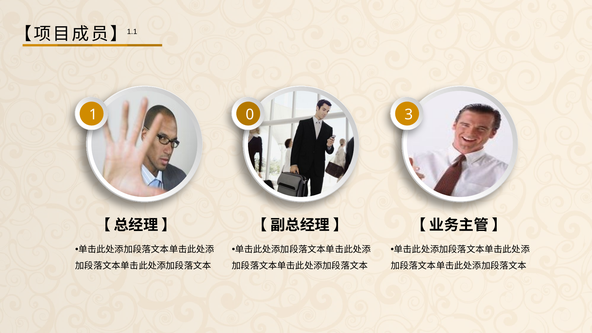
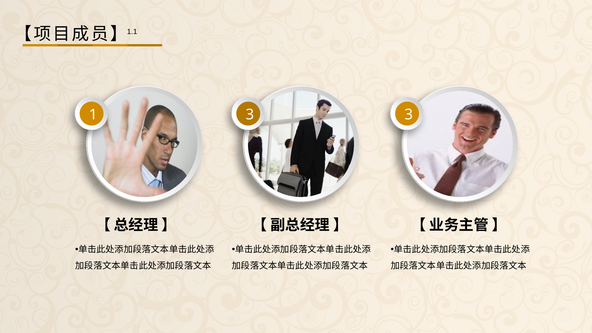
1 0: 0 -> 3
